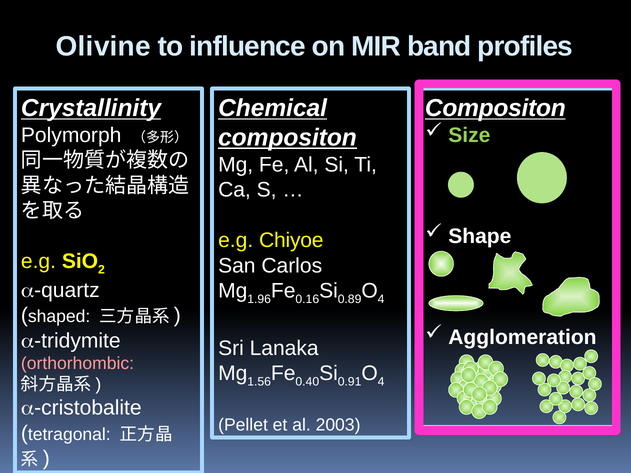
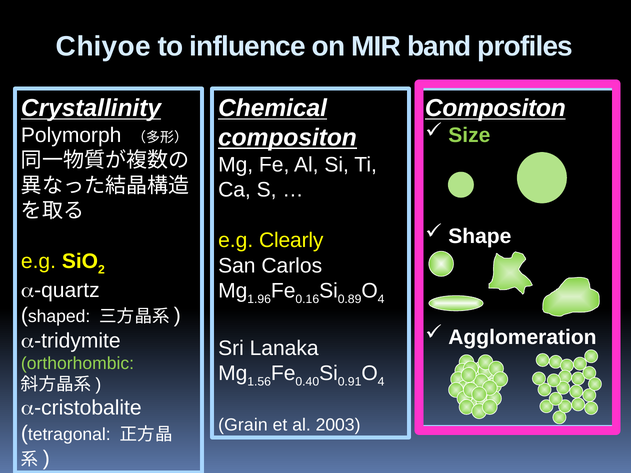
Olivine: Olivine -> Chiyoe
Chiyoe: Chiyoe -> Clearly
orthorhombic colour: pink -> light green
Pellet: Pellet -> Grain
